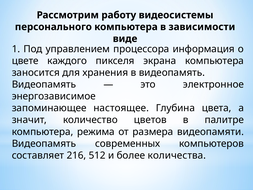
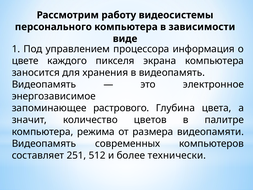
настоящее: настоящее -> растрового
216: 216 -> 251
количества: количества -> технически
